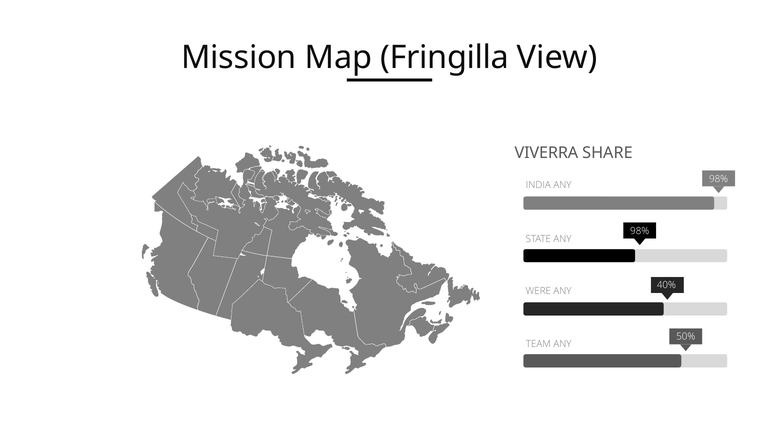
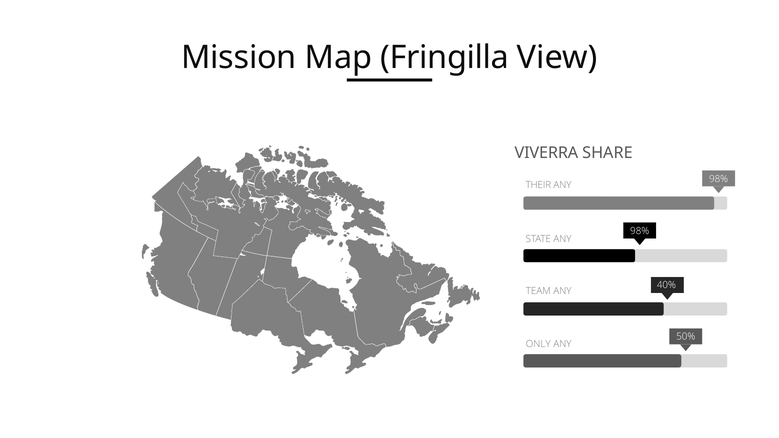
INDIA: INDIA -> THEIR
WERE: WERE -> TEAM
TEAM: TEAM -> ONLY
